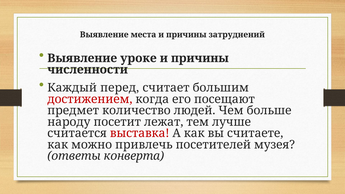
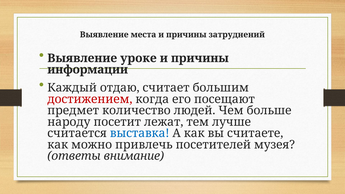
численности: численности -> информации
перед: перед -> отдаю
выставка colour: red -> blue
конверта: конверта -> внимание
